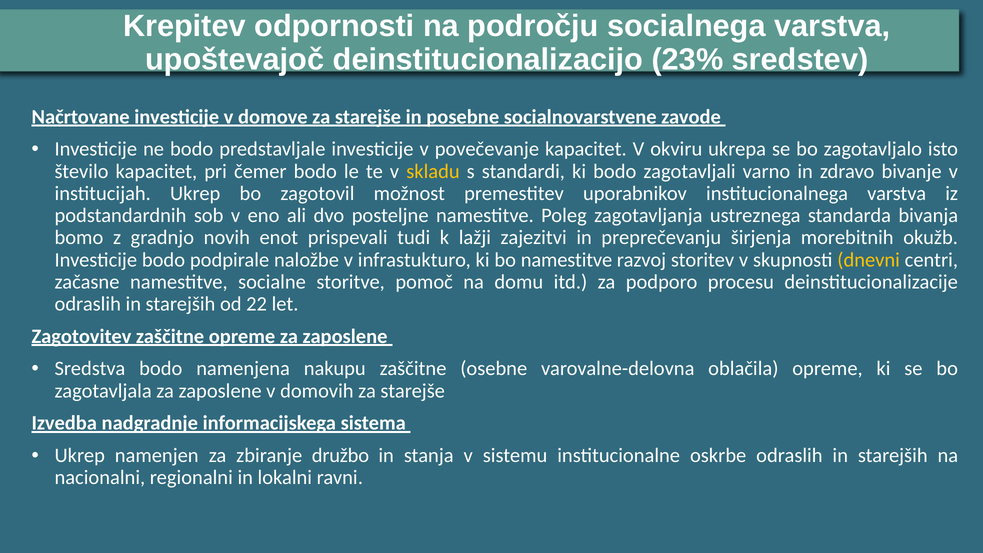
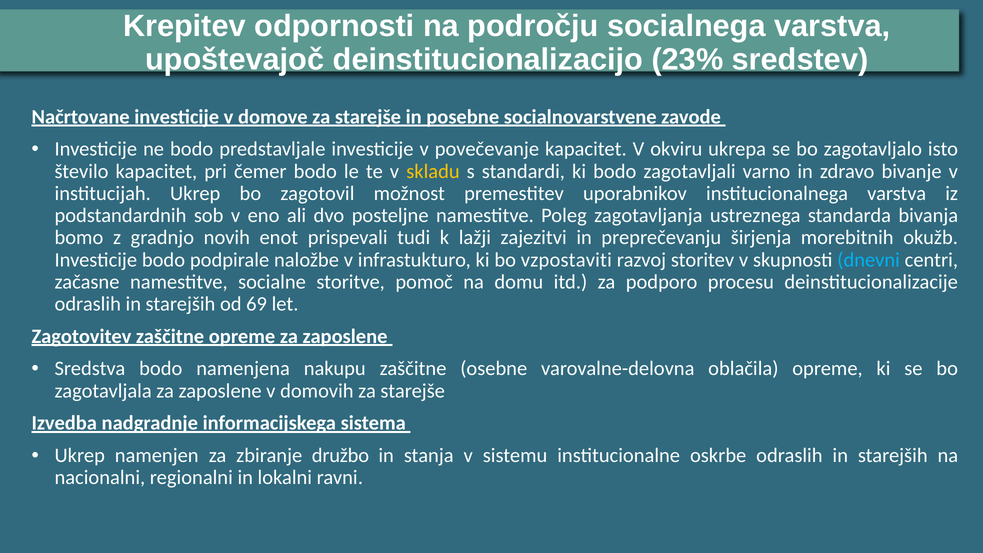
bo namestitve: namestitve -> vzpostaviti
dnevni colour: yellow -> light blue
22: 22 -> 69
